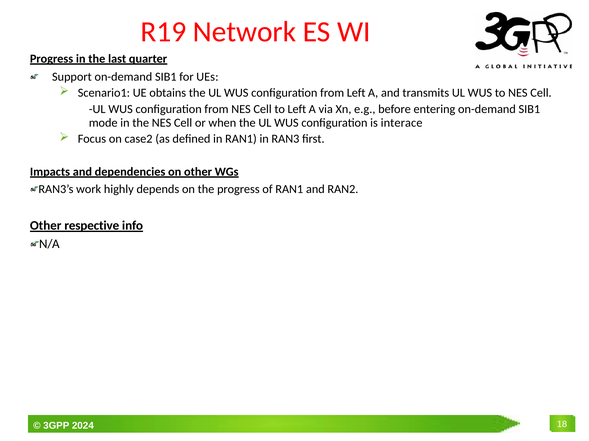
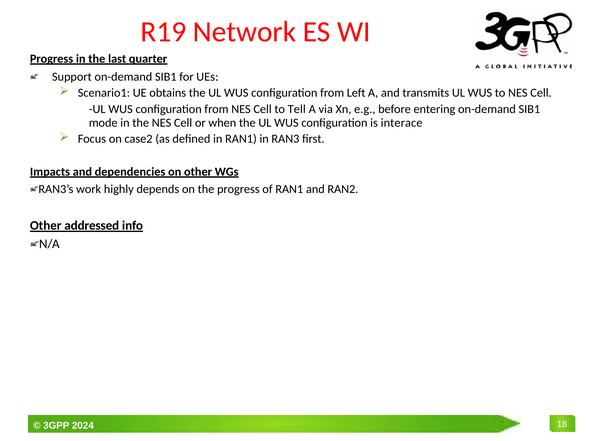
to Left: Left -> Tell
respective: respective -> addressed
